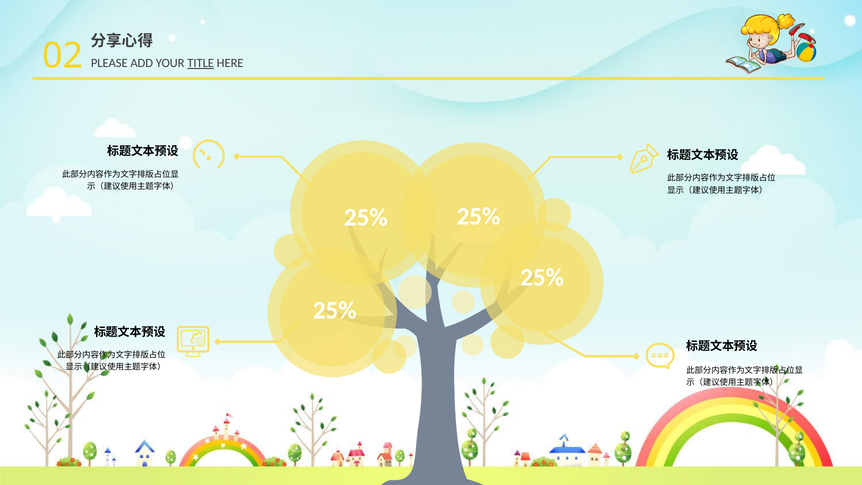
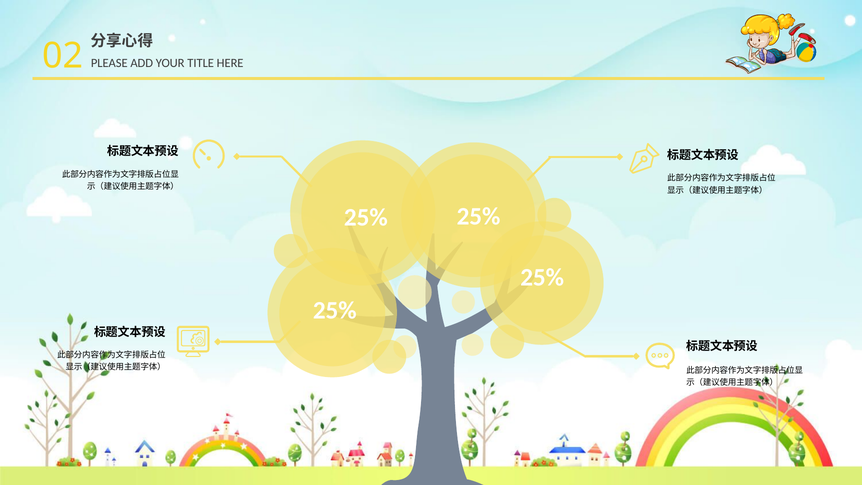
TITLE underline: present -> none
